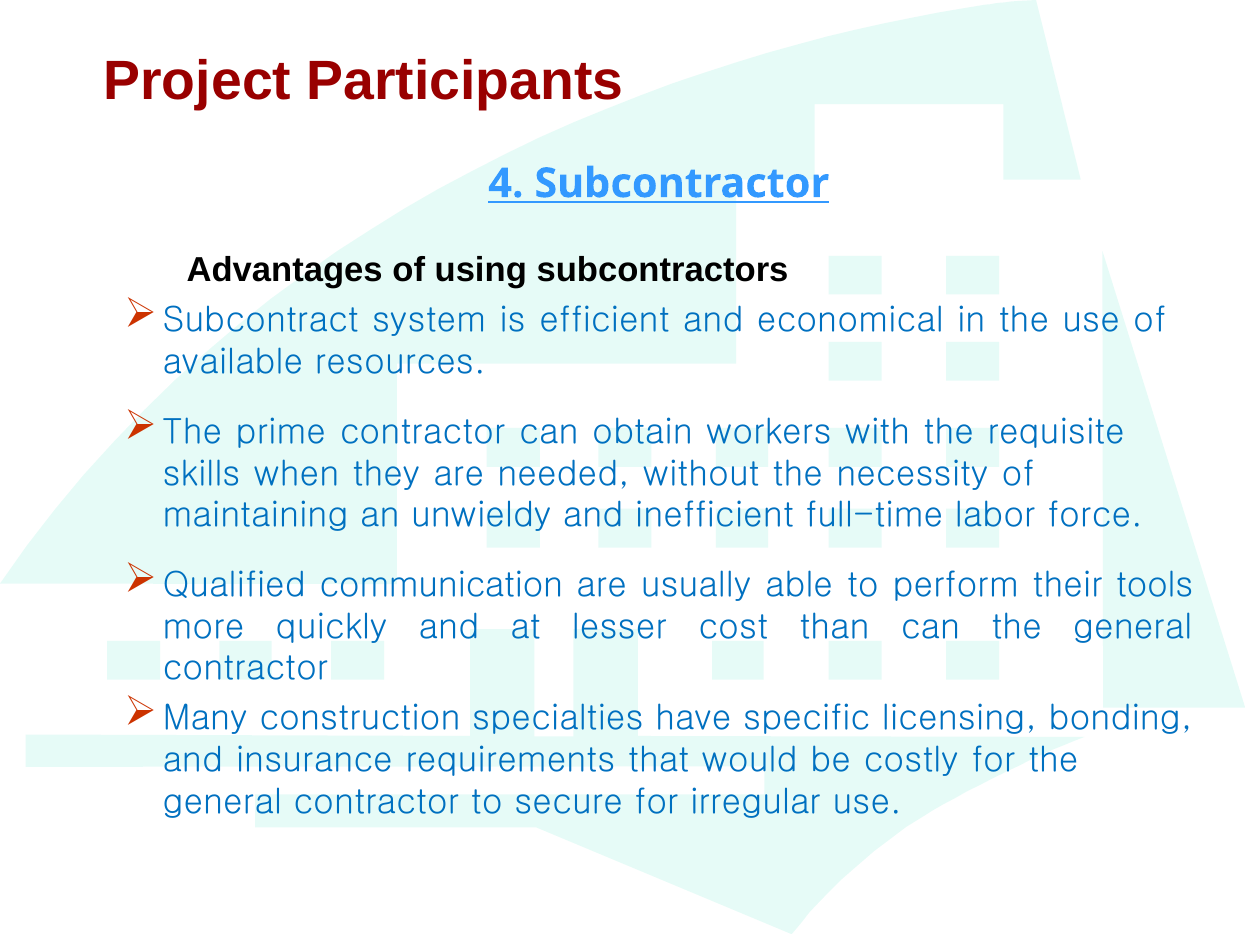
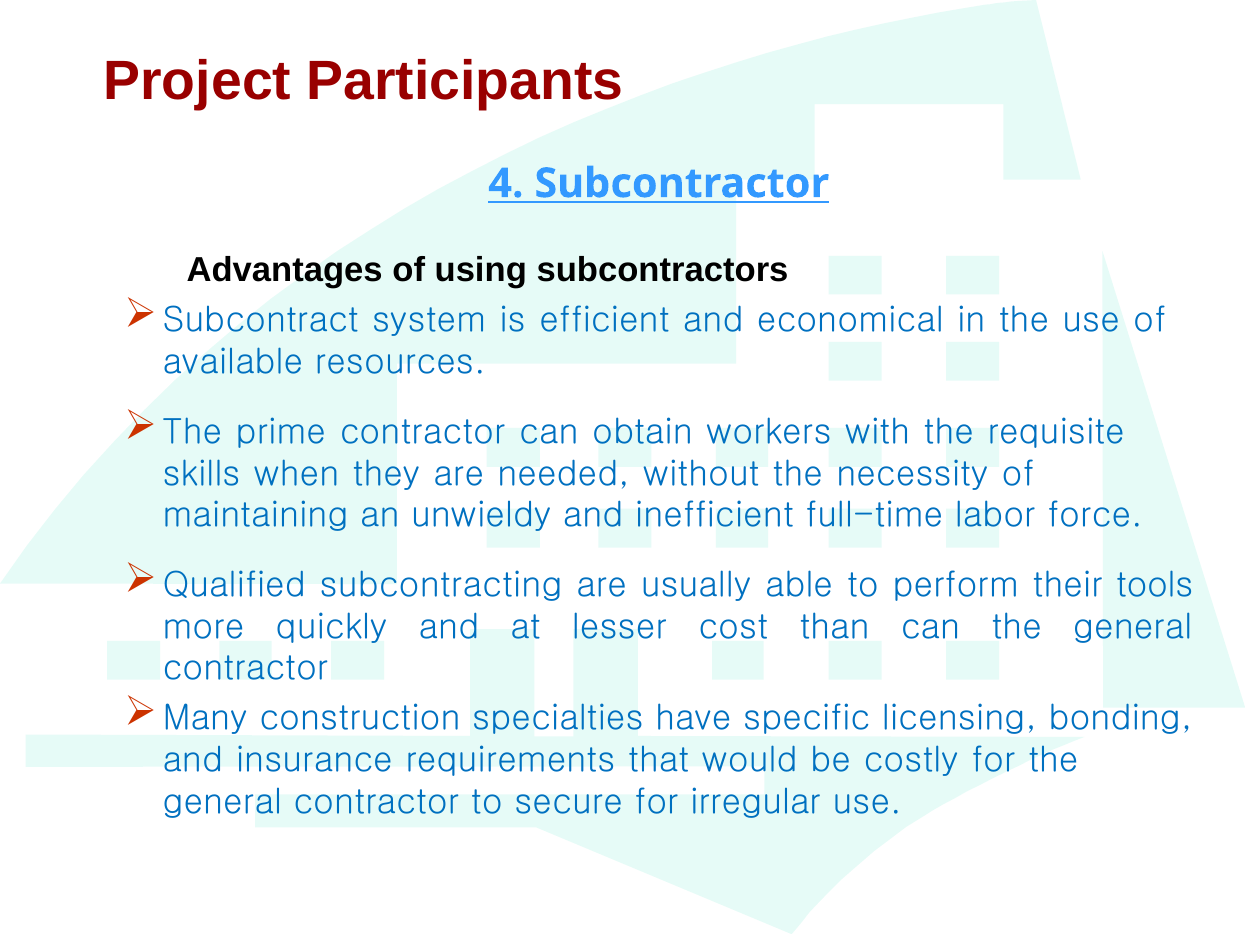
communication: communication -> subcontracting
